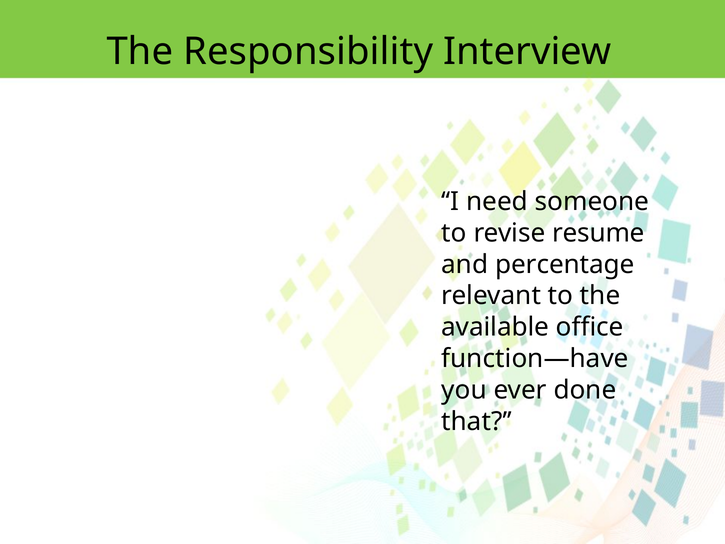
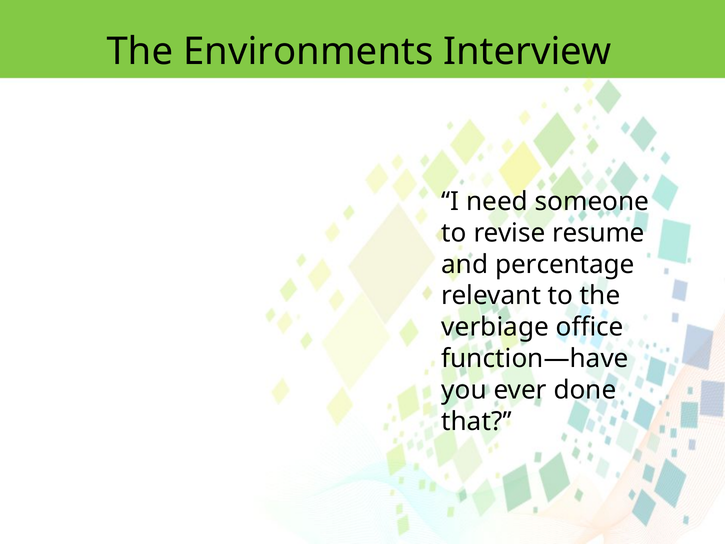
Responsibility: Responsibility -> Environments
available: available -> verbiage
